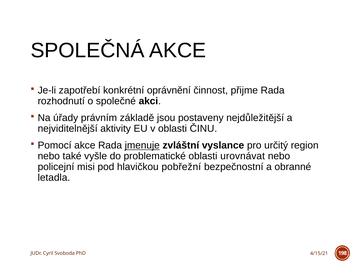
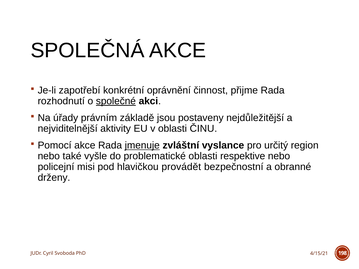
společné underline: none -> present
urovnávat: urovnávat -> respektive
pobřežní: pobřežní -> provádět
letadla: letadla -> drženy
